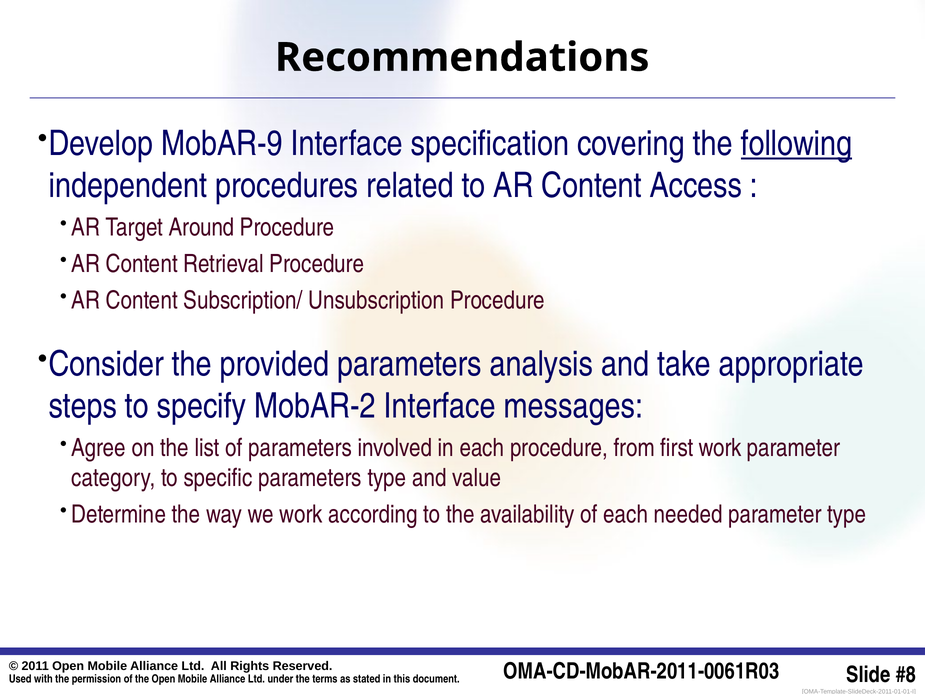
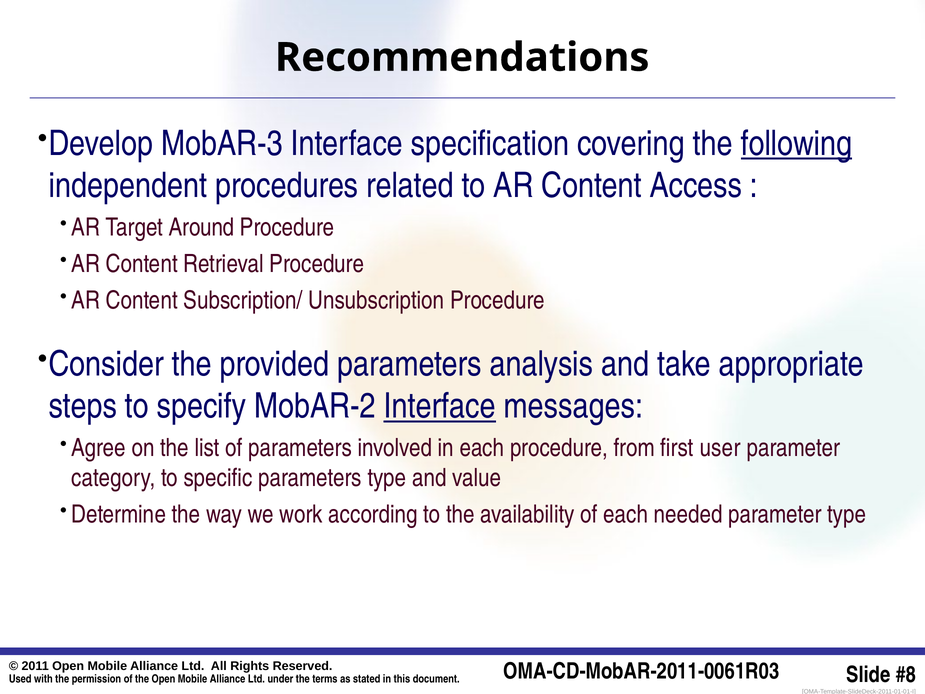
MobAR-9: MobAR-9 -> MobAR-3
Interface at (440, 406) underline: none -> present
first work: work -> user
